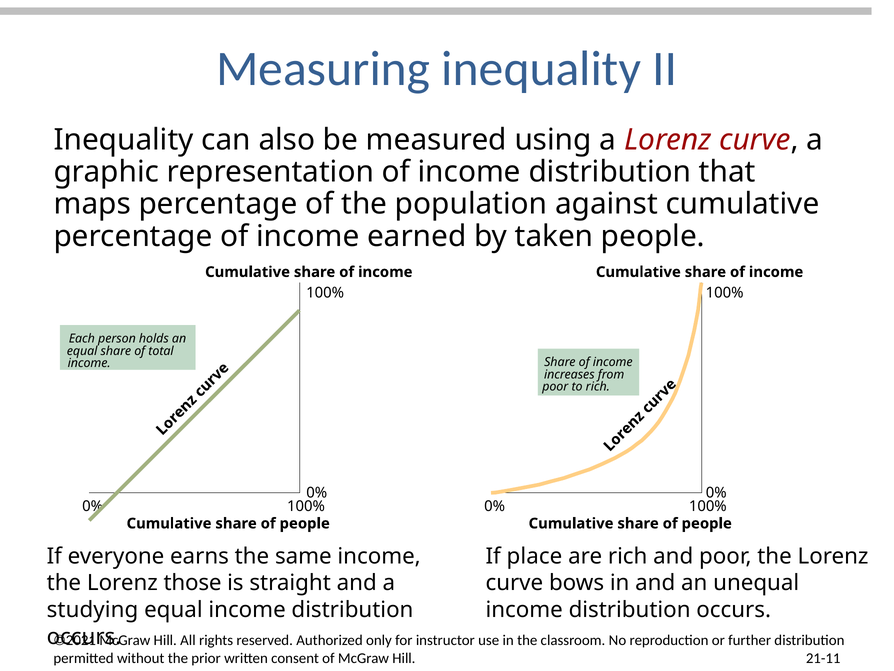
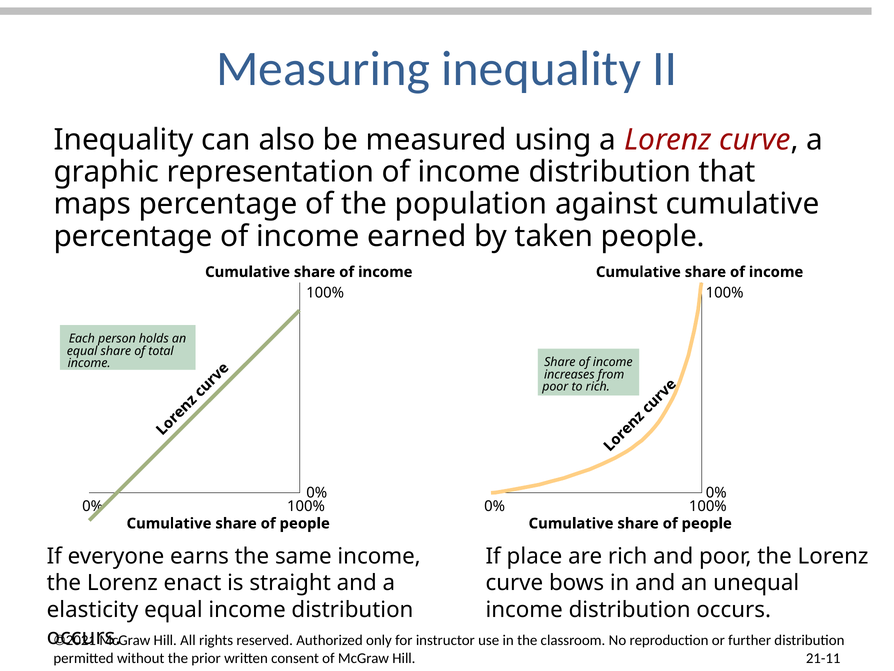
those: those -> enact
studying: studying -> elasticity
